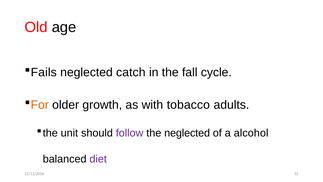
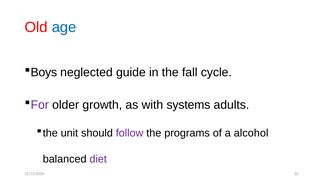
age colour: black -> blue
Fails: Fails -> Boys
catch: catch -> guide
For colour: orange -> purple
tobacco: tobacco -> systems
the neglected: neglected -> programs
